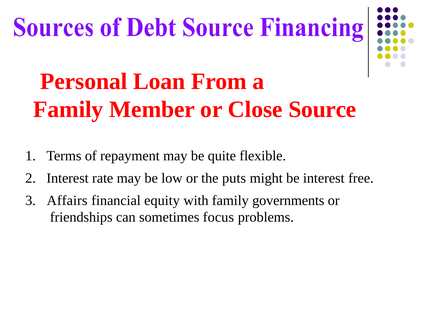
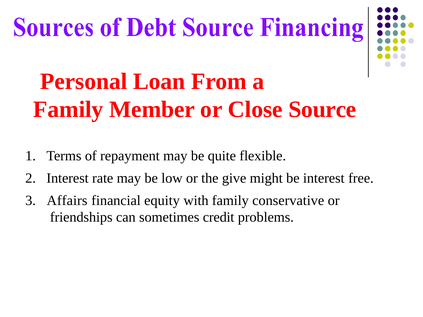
puts: puts -> give
governments: governments -> conservative
focus: focus -> credit
